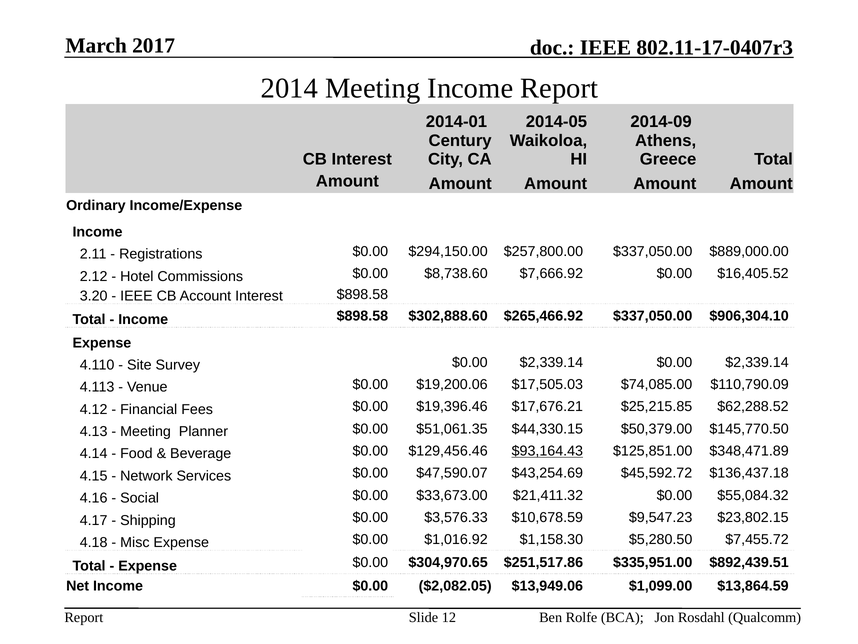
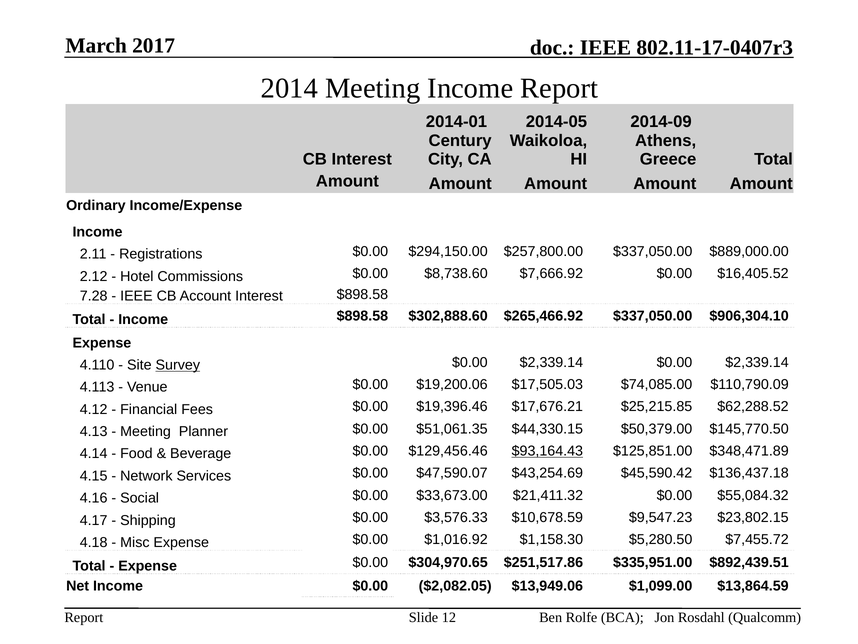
3.20: 3.20 -> 7.28
Survey underline: none -> present
$45,592.72: $45,592.72 -> $45,590.42
